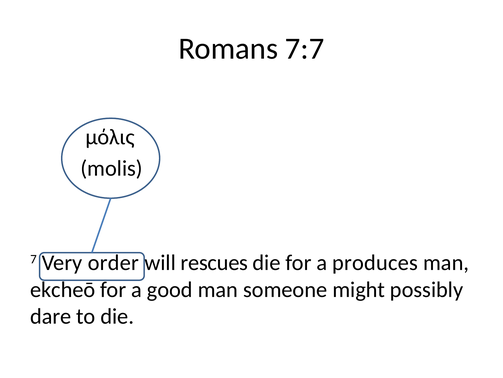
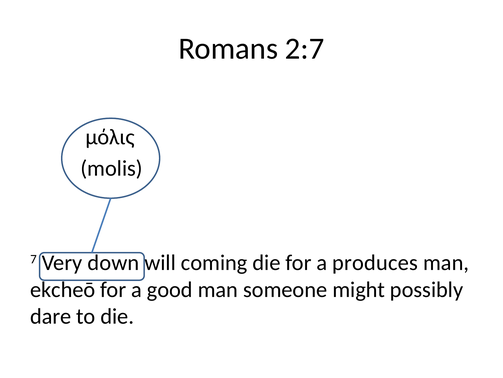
7:7: 7:7 -> 2:7
order: order -> down
rescues: rescues -> coming
